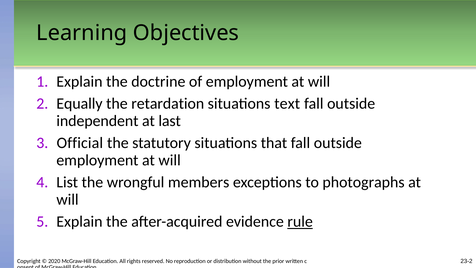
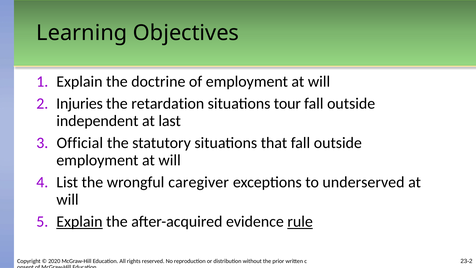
Equally: Equally -> Injuries
text: text -> tour
members: members -> caregiver
photographs: photographs -> underserved
Explain at (79, 221) underline: none -> present
